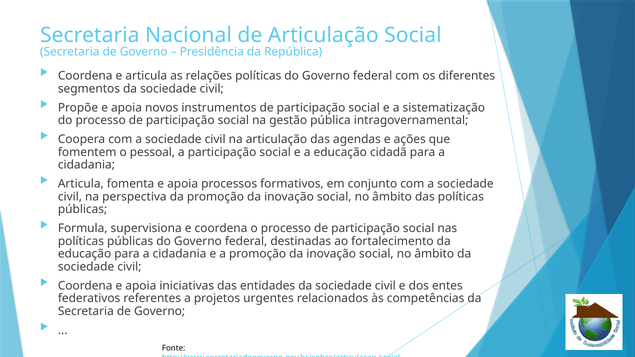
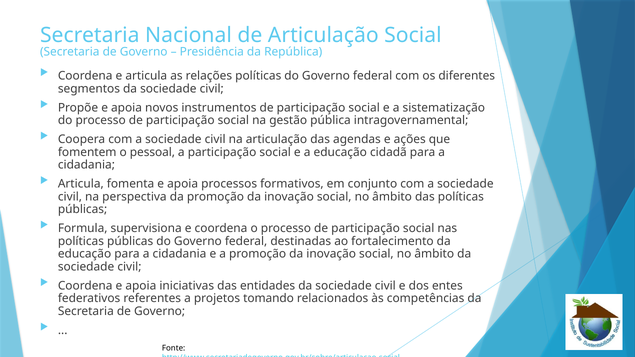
urgentes: urgentes -> tomando
